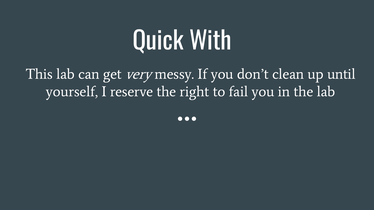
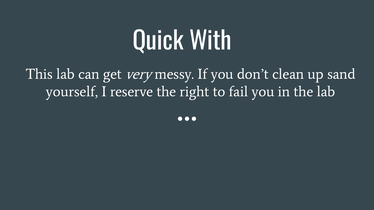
until: until -> sand
